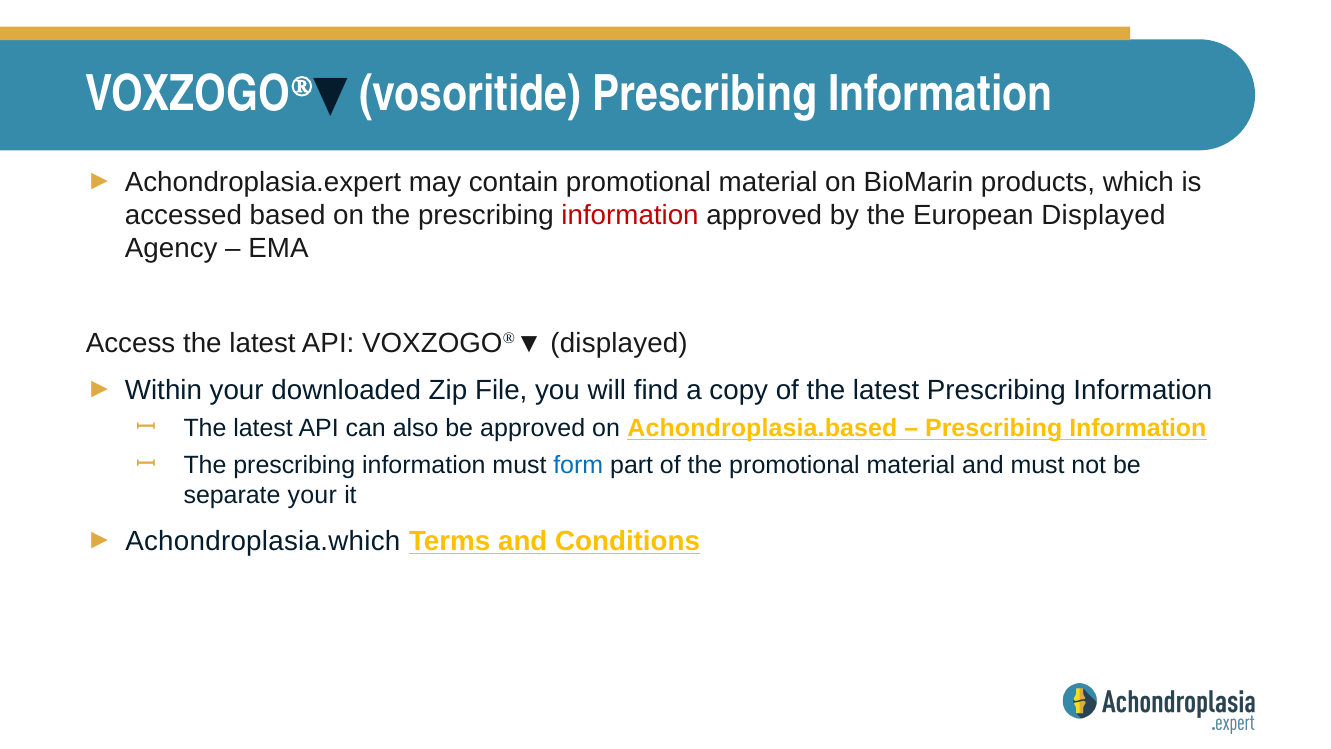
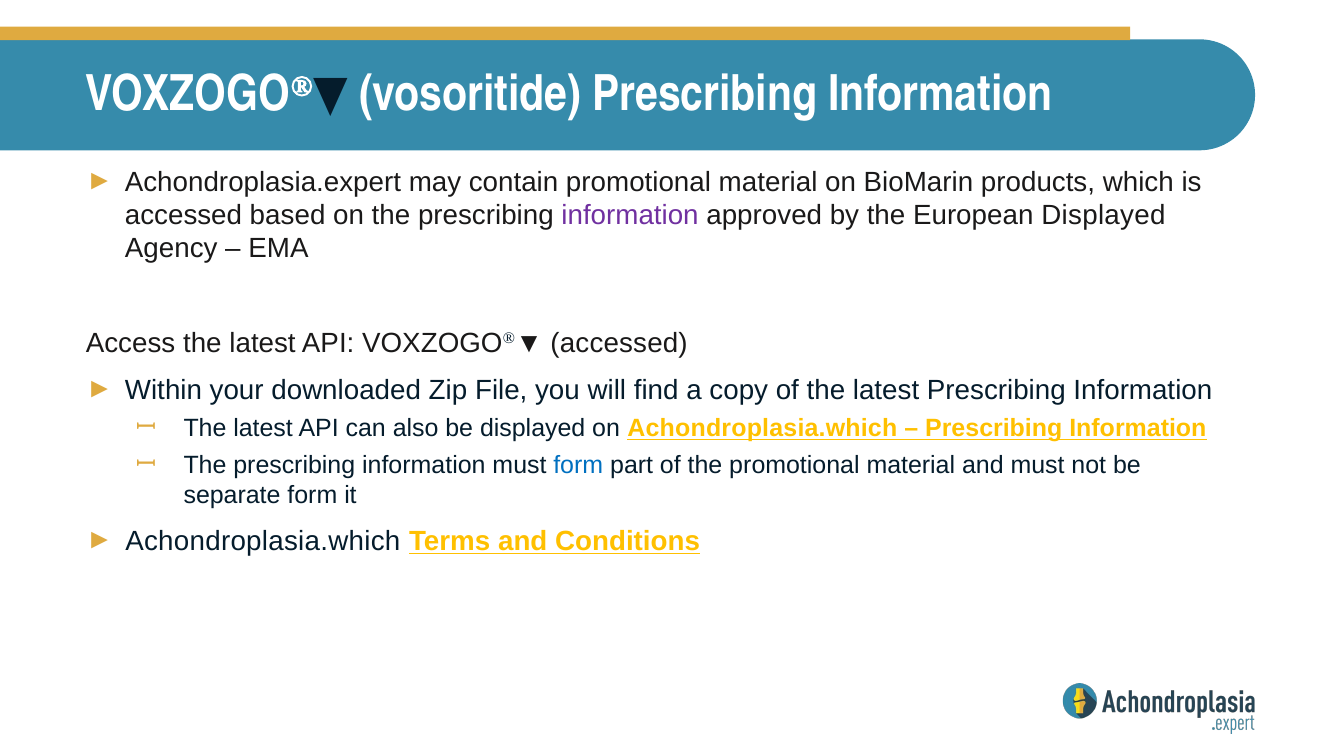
information at (630, 215) colour: red -> purple
displayed at (619, 343): displayed -> accessed
be approved: approved -> displayed
on Achondroplasia.based: Achondroplasia.based -> Achondroplasia.which
separate your: your -> form
